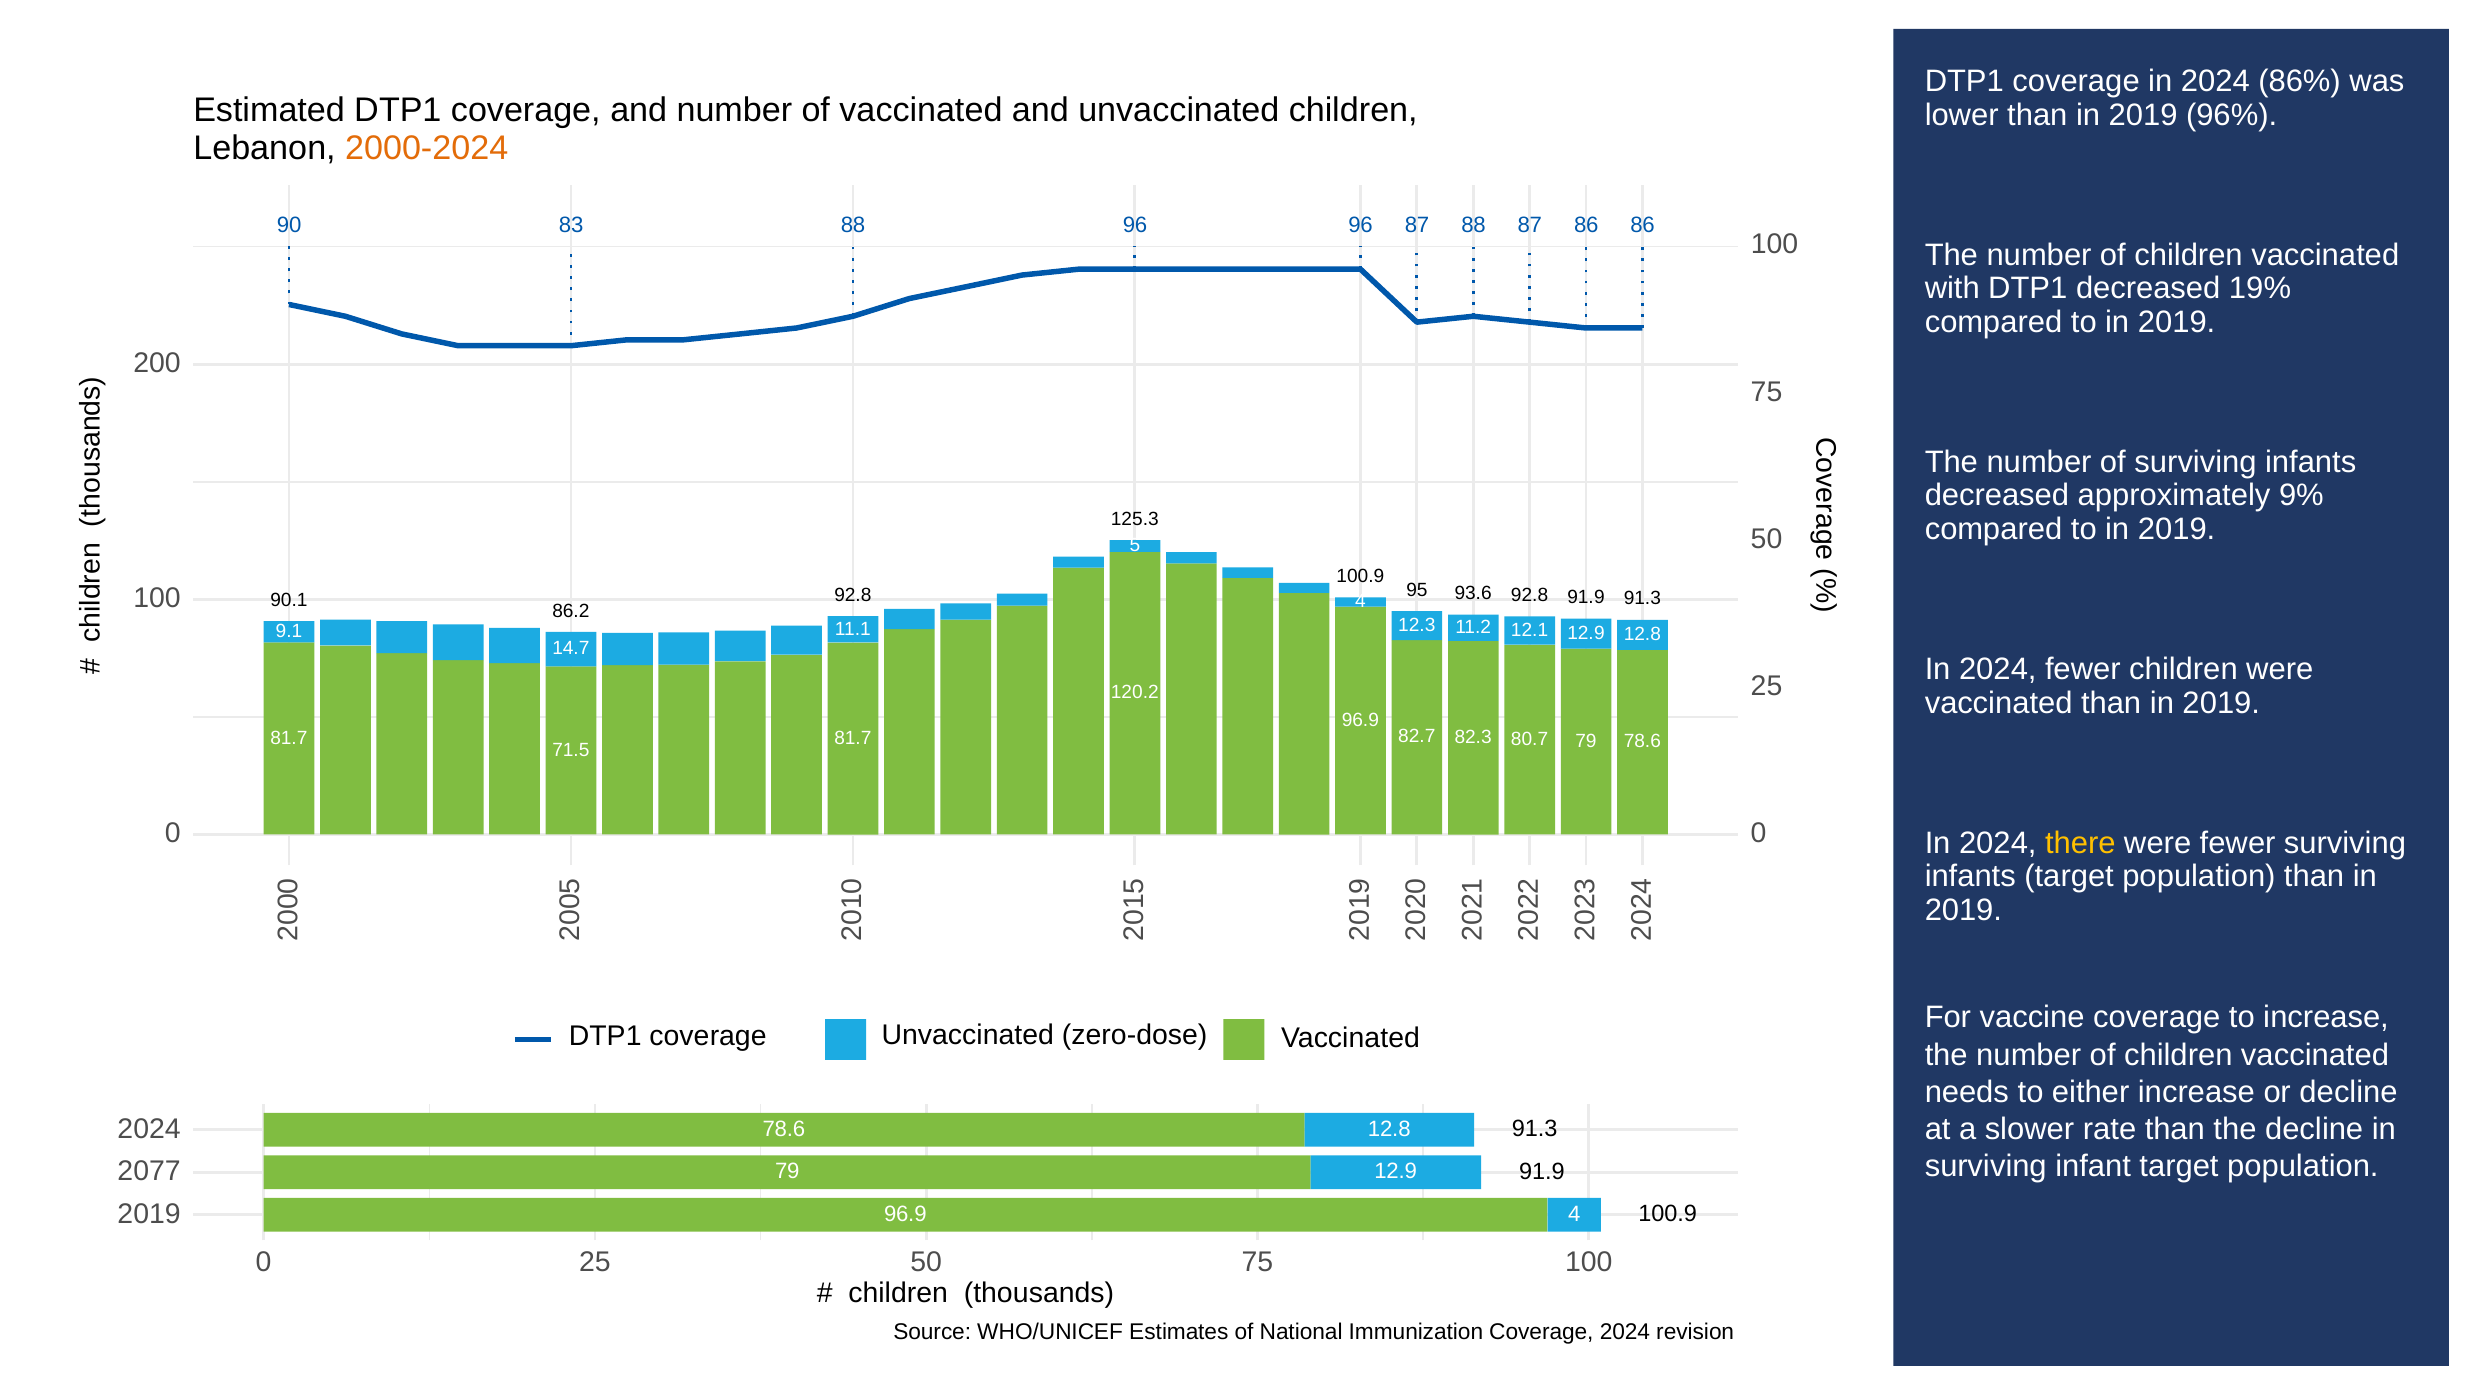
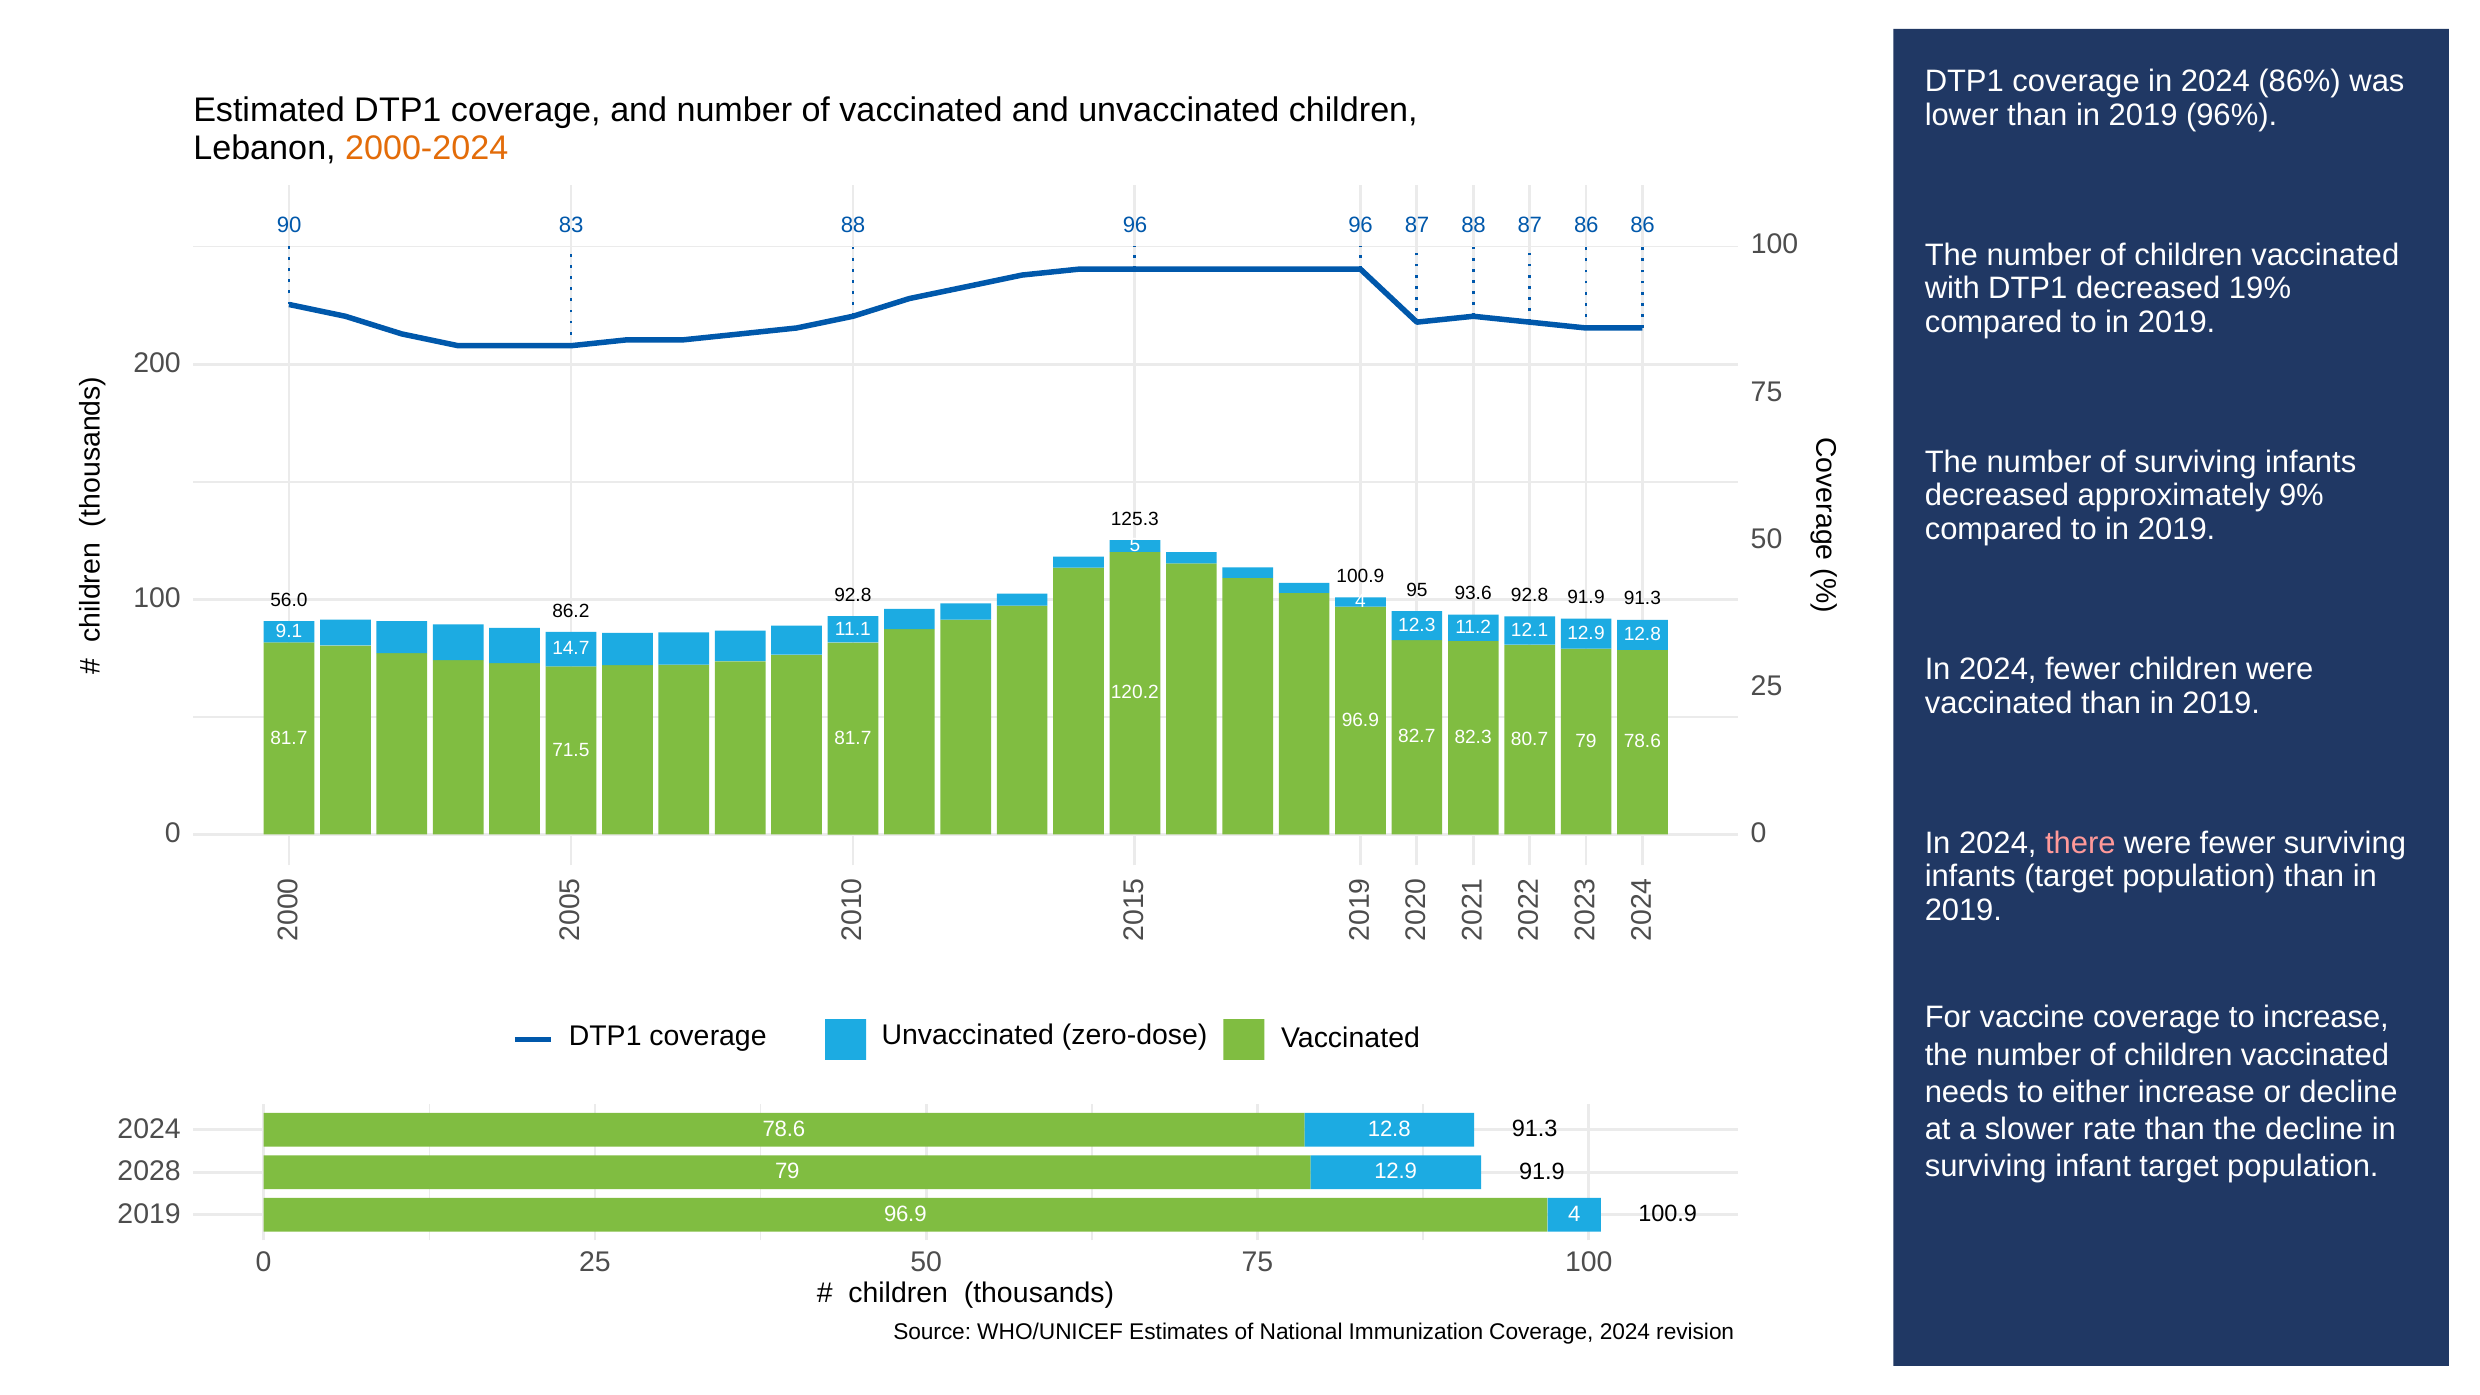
90.1: 90.1 -> 56.0
there colour: yellow -> pink
2077: 2077 -> 2028
